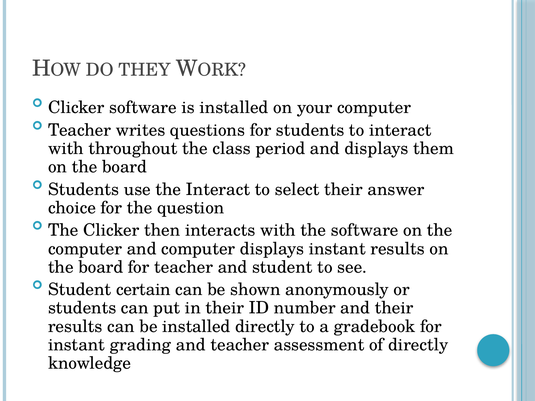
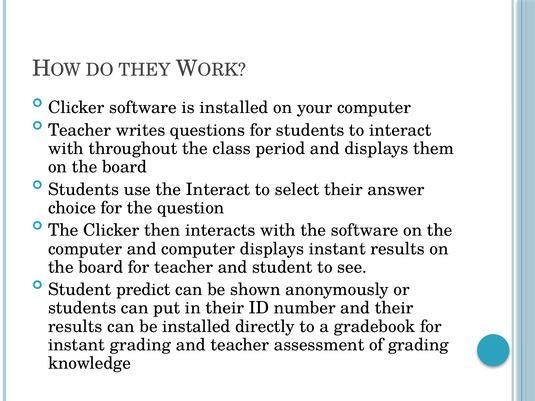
certain: certain -> predict
of directly: directly -> grading
